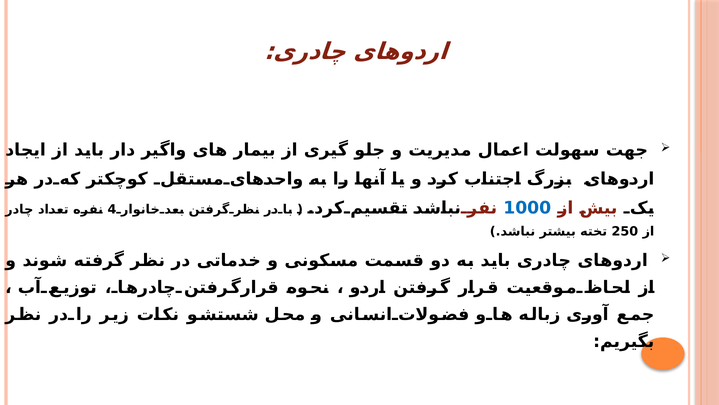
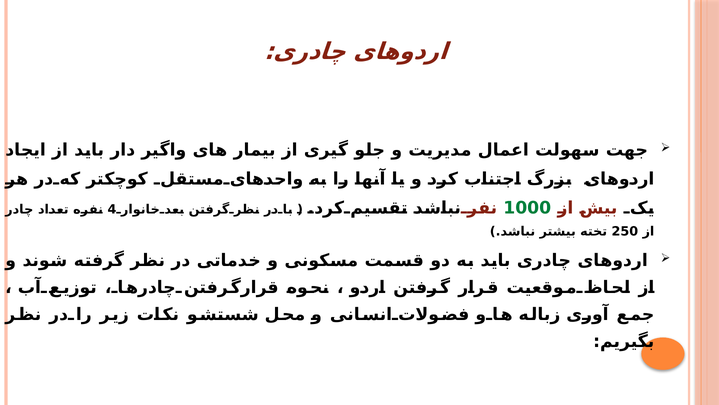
1000 colour: blue -> green
